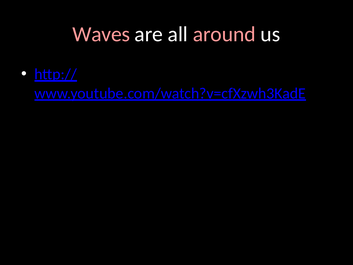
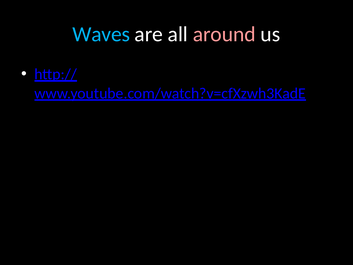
Waves colour: pink -> light blue
